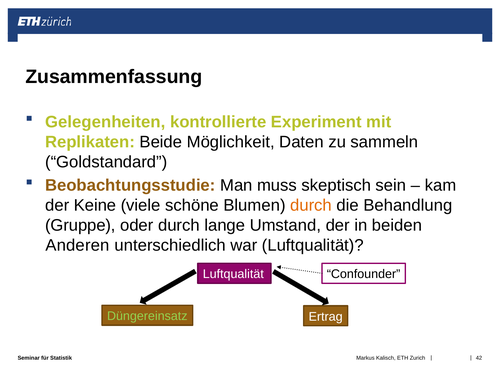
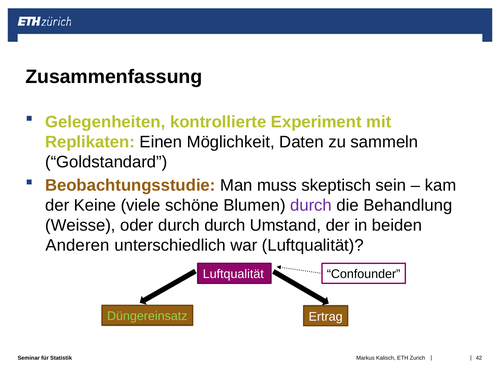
Beide: Beide -> Einen
durch at (311, 205) colour: orange -> purple
Gruppe: Gruppe -> Weisse
durch lange: lange -> durch
